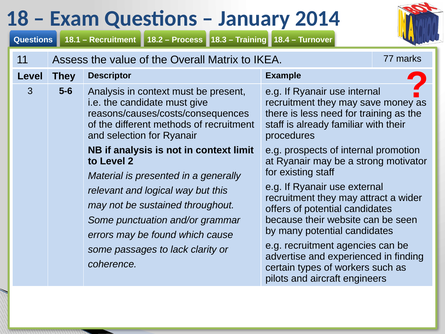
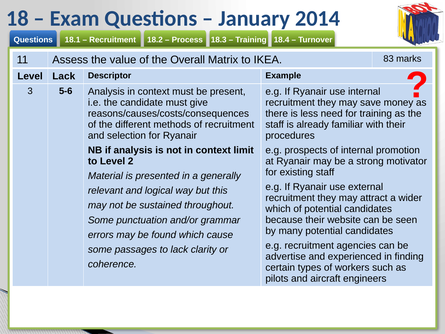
77: 77 -> 83
Level They: They -> Lack
offers at (278, 209): offers -> which
